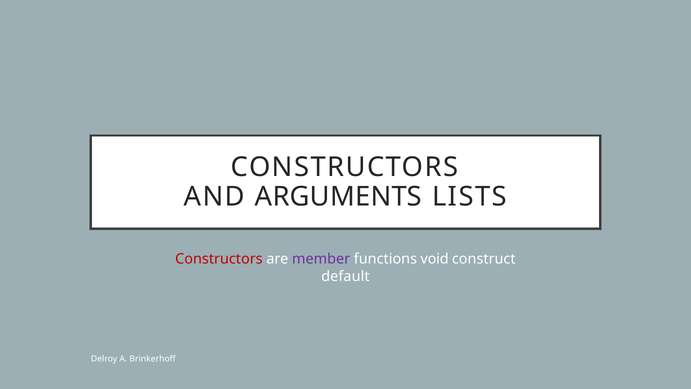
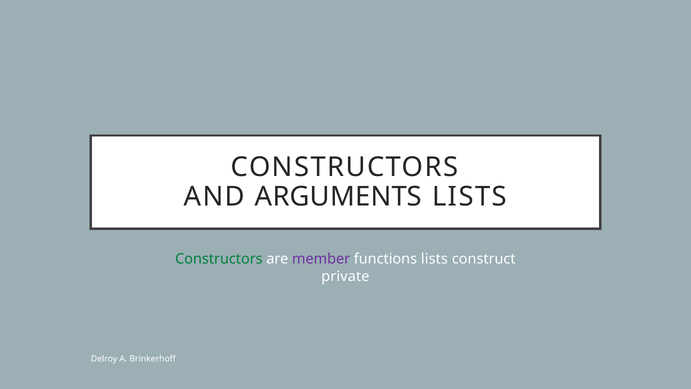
Constructors at (219, 259) colour: red -> green
functions void: void -> lists
default: default -> private
